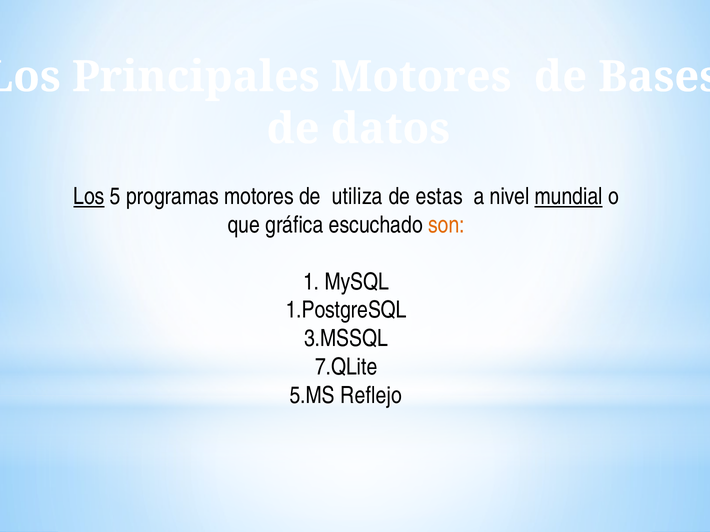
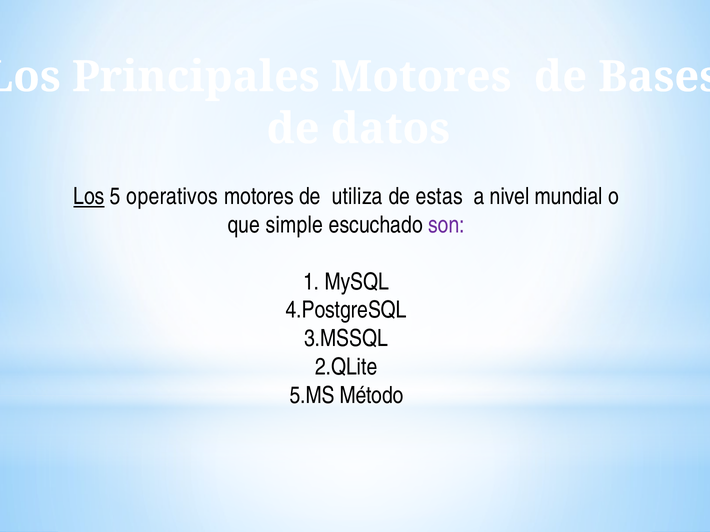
programas: programas -> operativos
mundial underline: present -> none
gráfica: gráfica -> simple
son colour: orange -> purple
1.PostgreSQL: 1.PostgreSQL -> 4.PostgreSQL
7.QLite: 7.QLite -> 2.QLite
Reflejo: Reflejo -> Método
